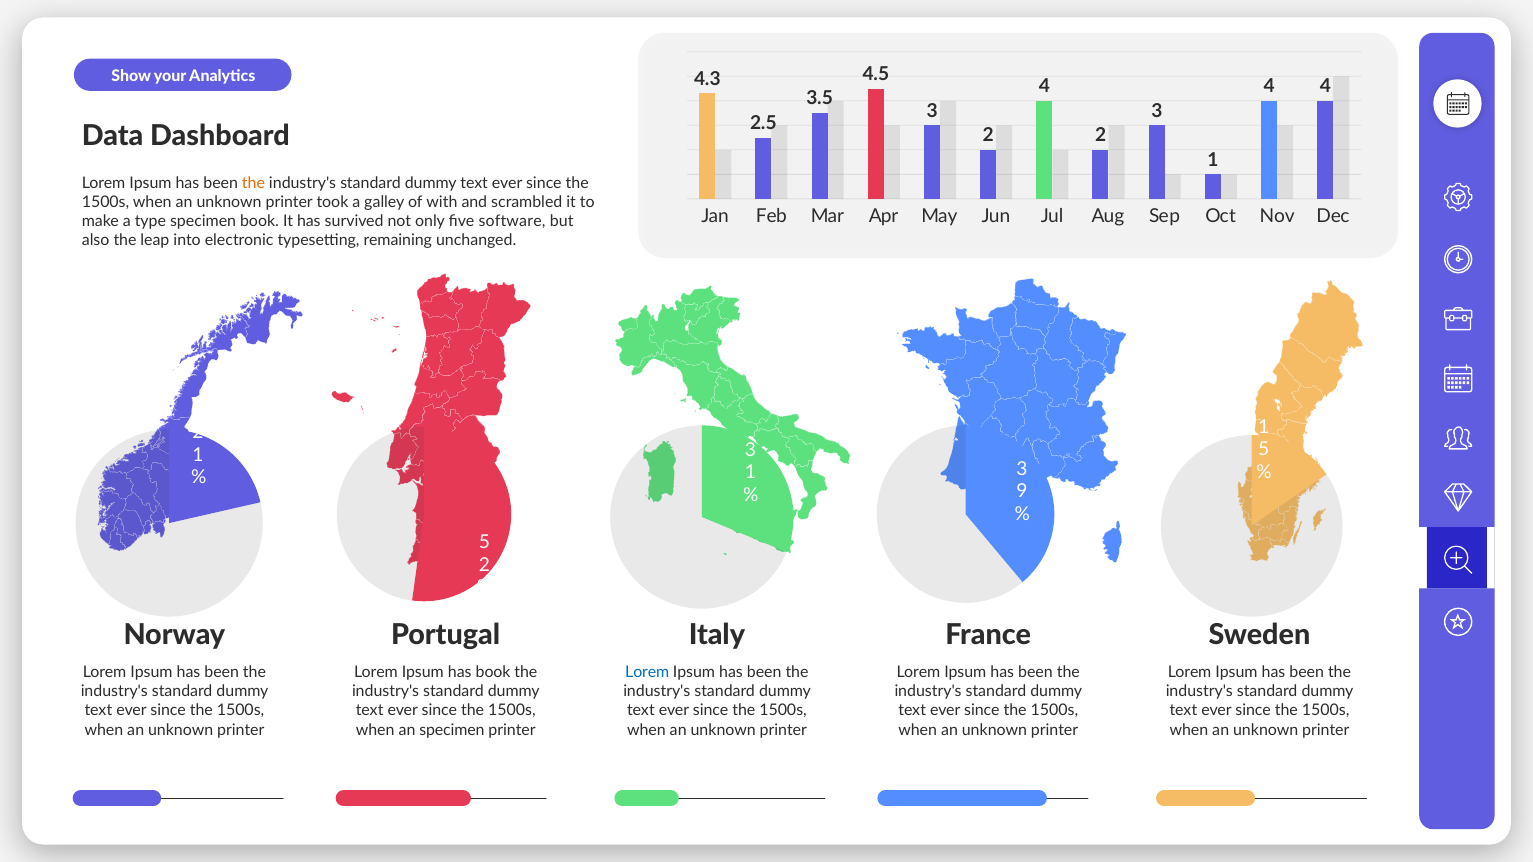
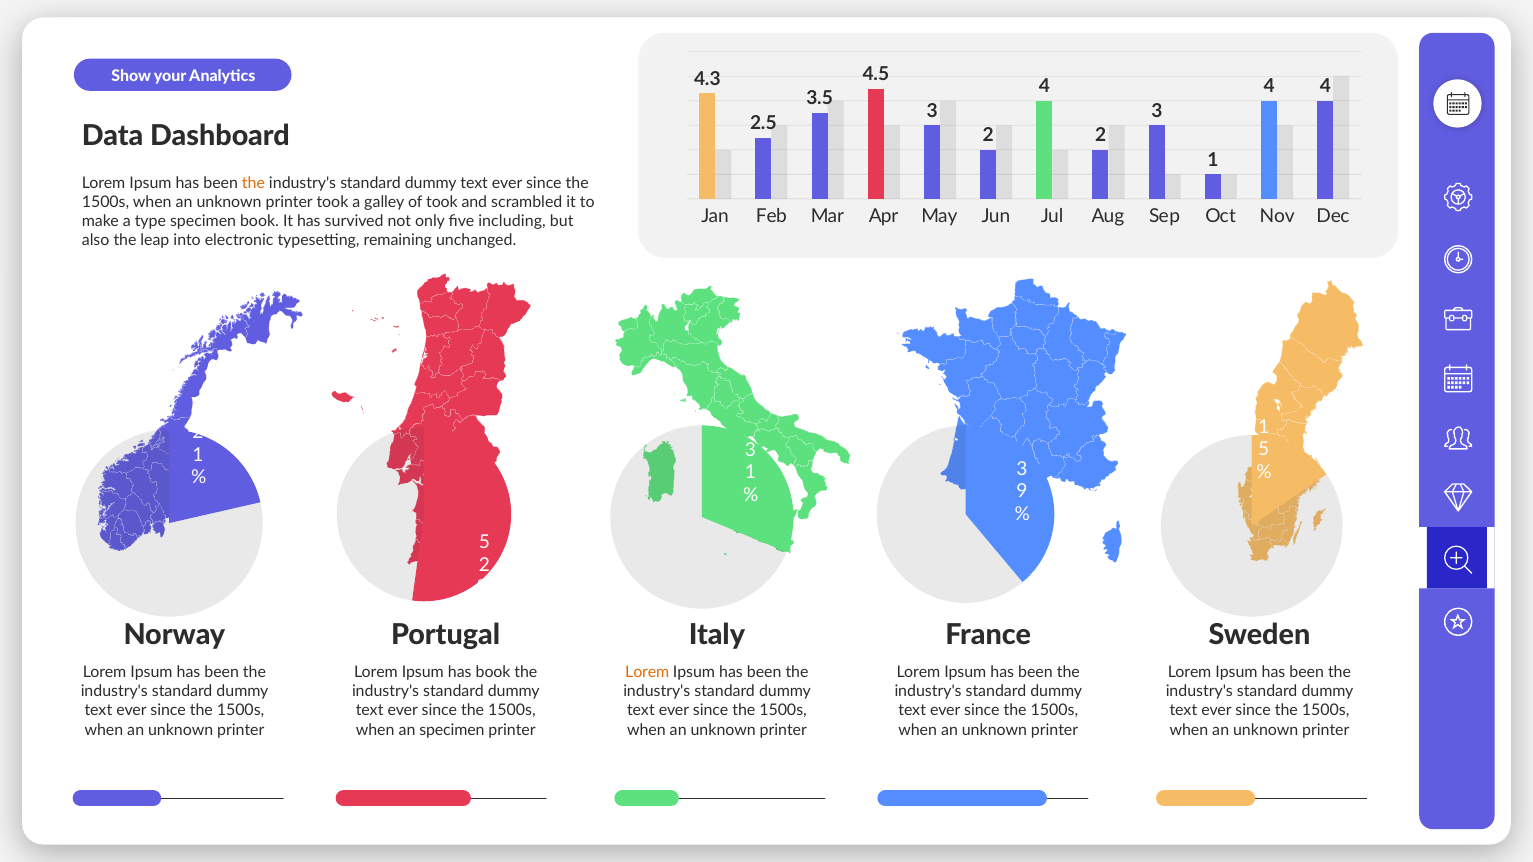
of with: with -> took
software: software -> including
Lorem at (647, 673) colour: blue -> orange
